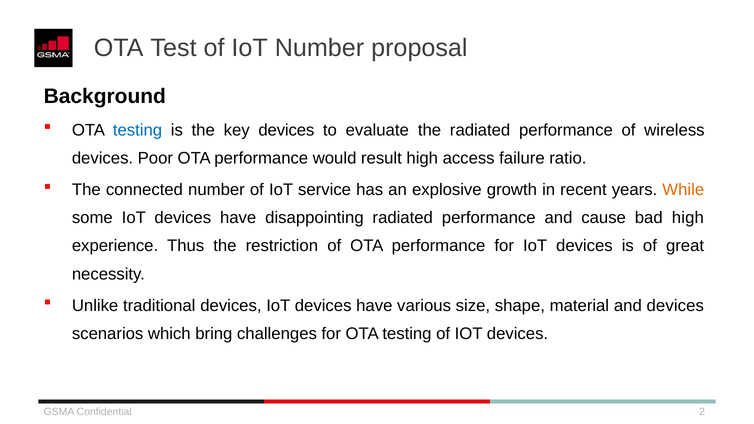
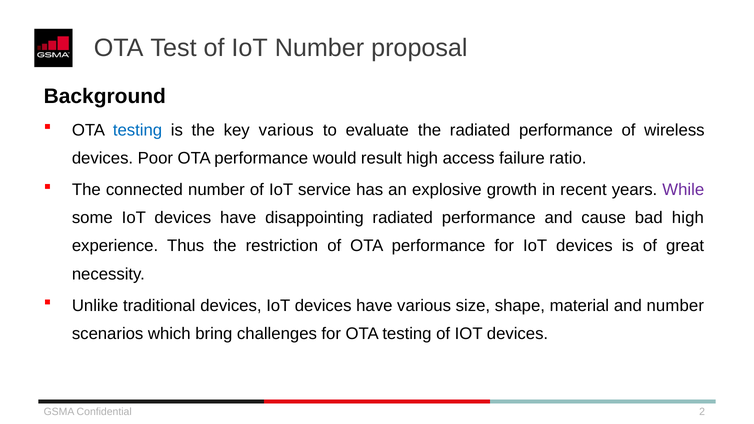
key devices: devices -> various
While colour: orange -> purple
and devices: devices -> number
